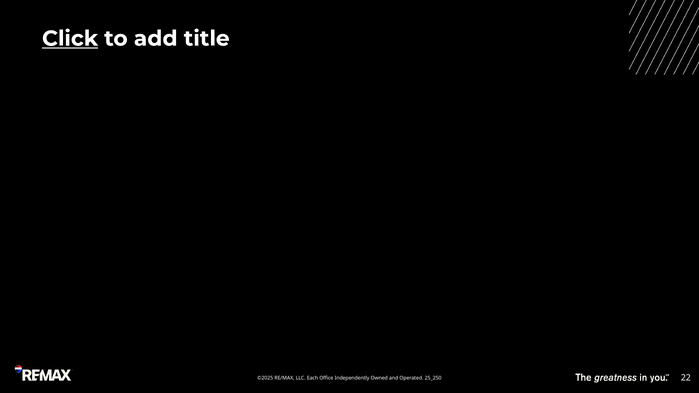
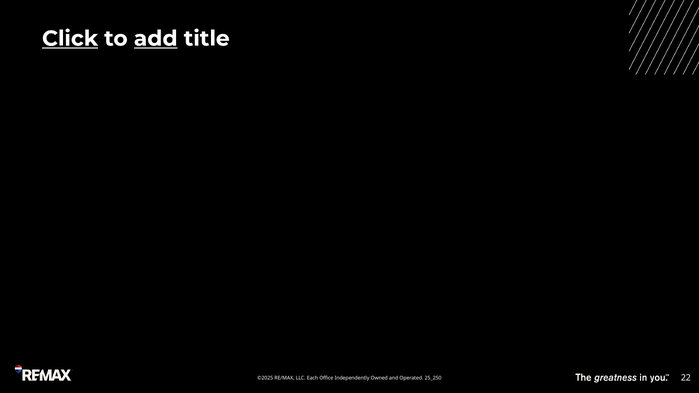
add underline: none -> present
